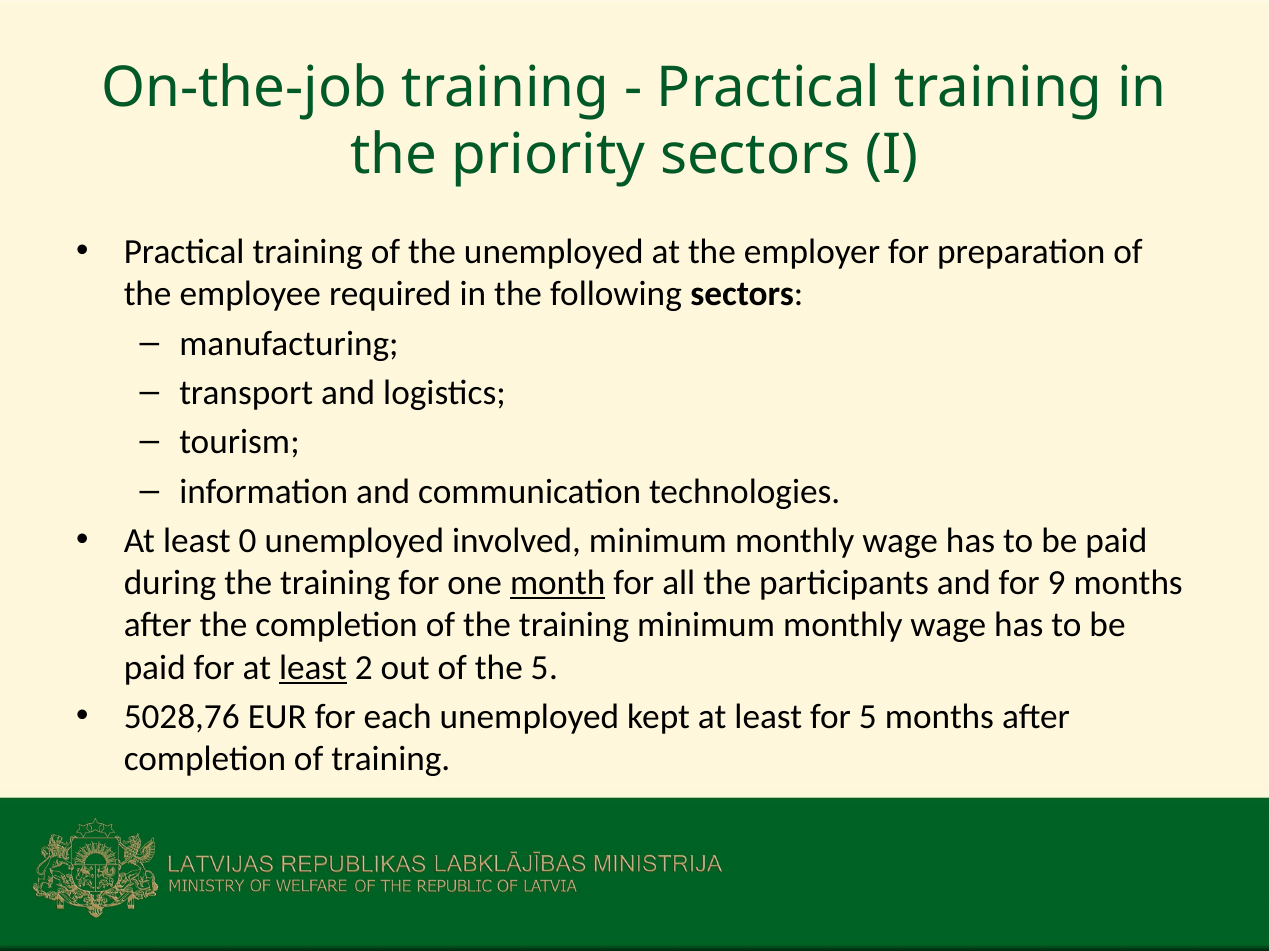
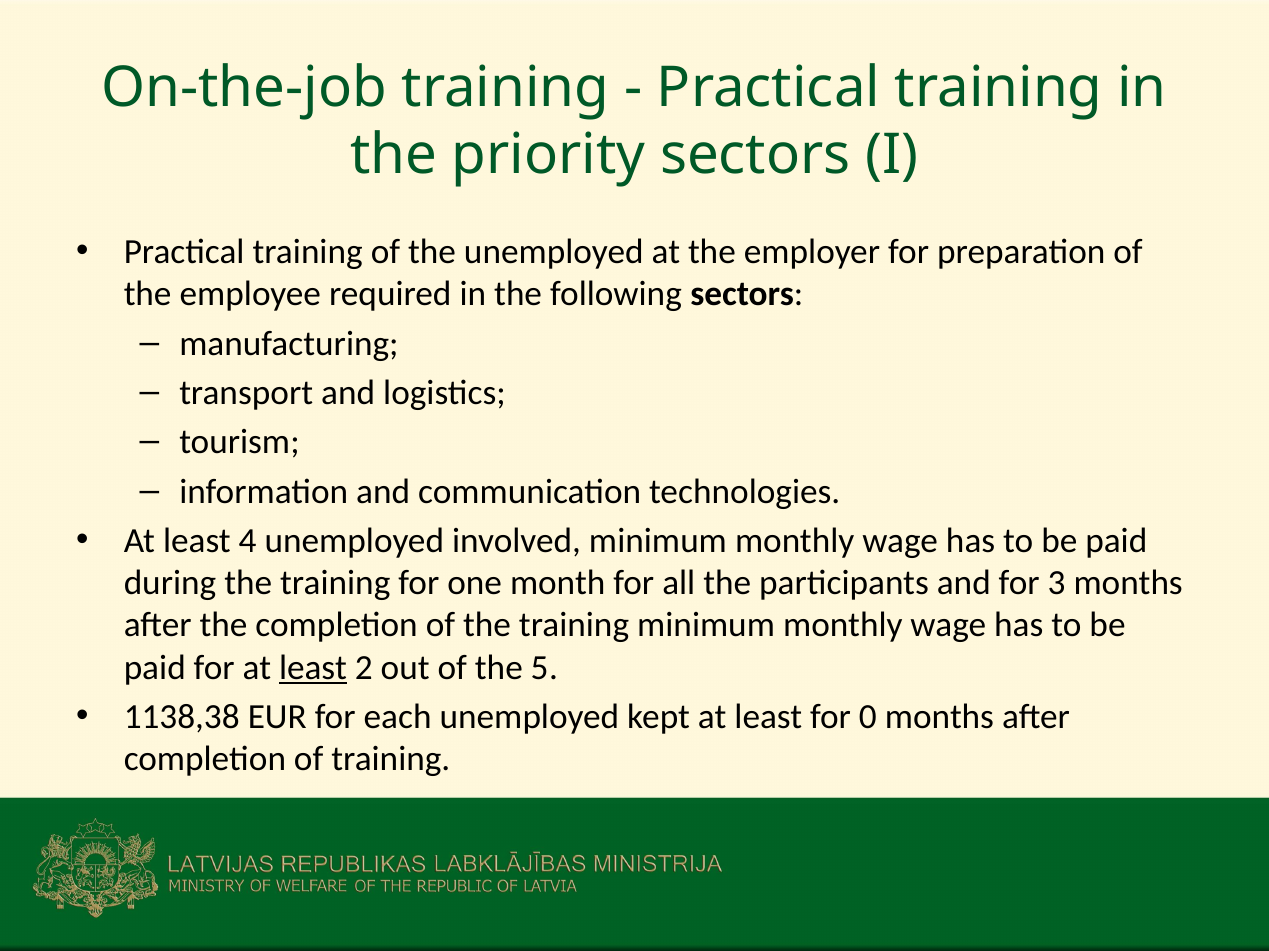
0: 0 -> 4
month underline: present -> none
9: 9 -> 3
5028,76: 5028,76 -> 1138,38
for 5: 5 -> 0
